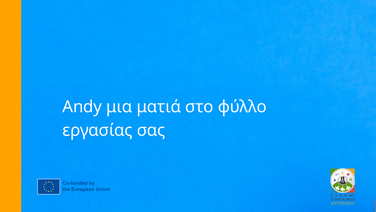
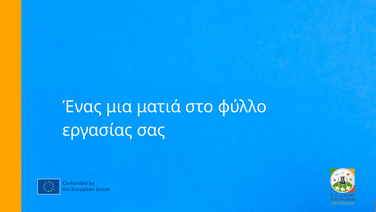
Andy: Andy -> Ένας
